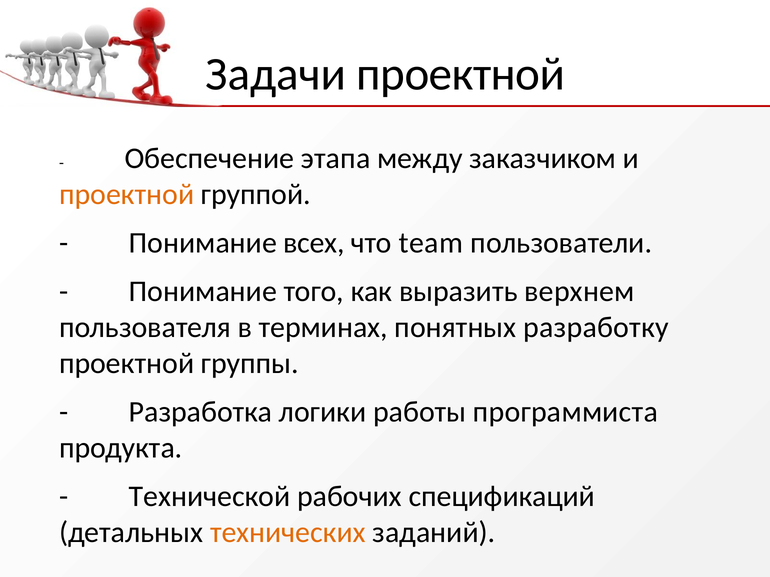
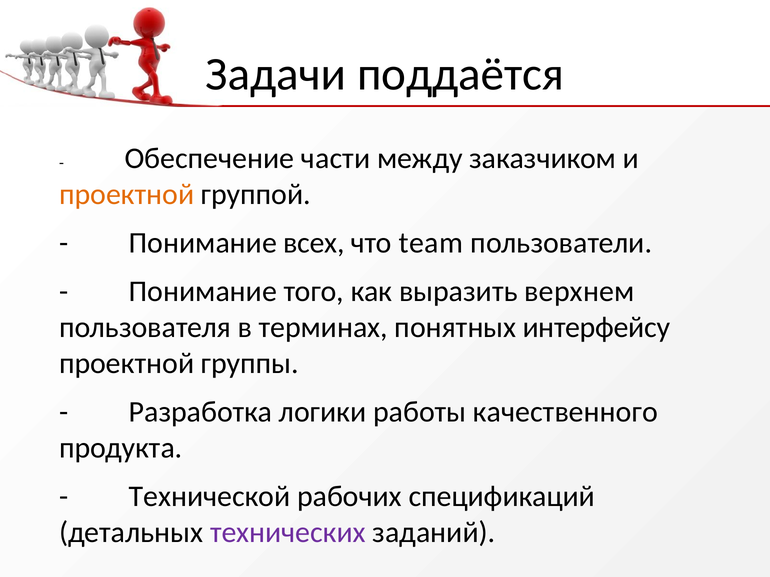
Задачи проектной: проектной -> поддаётся
этапа: этапа -> части
разработку: разработку -> интерфейсу
программиста: программиста -> качественного
технических colour: orange -> purple
